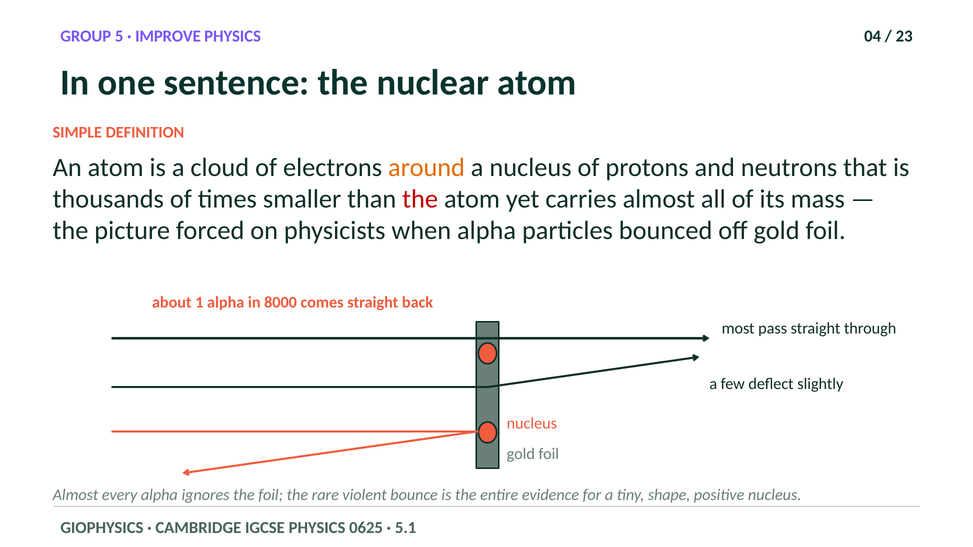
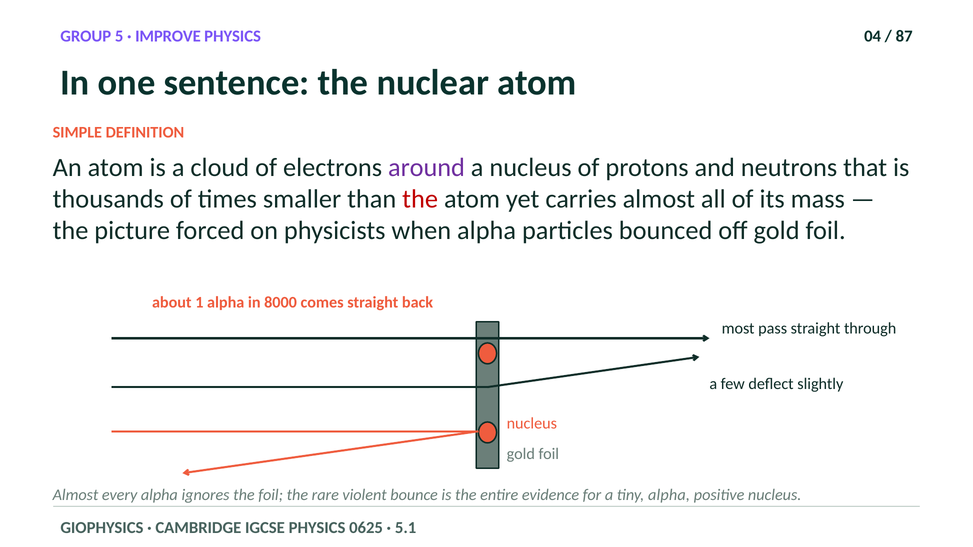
23: 23 -> 87
around colour: orange -> purple
tiny shape: shape -> alpha
